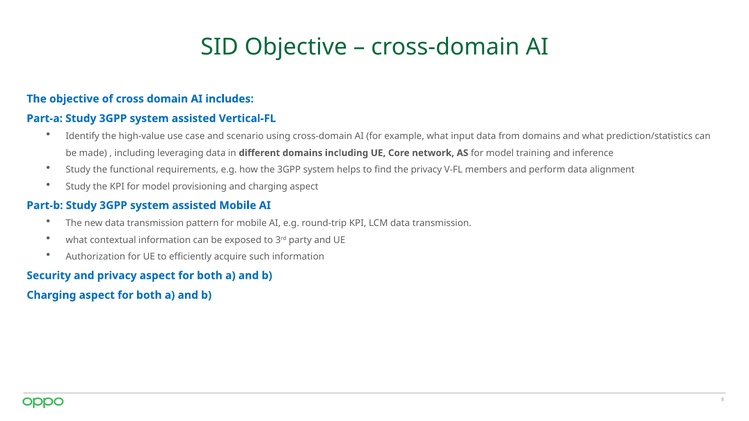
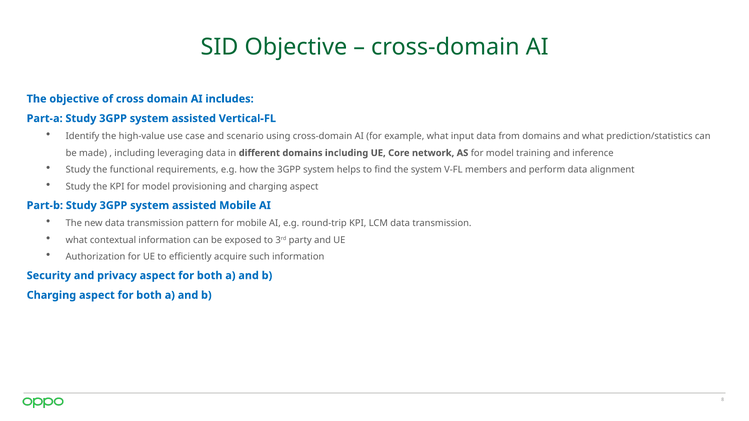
the privacy: privacy -> system
